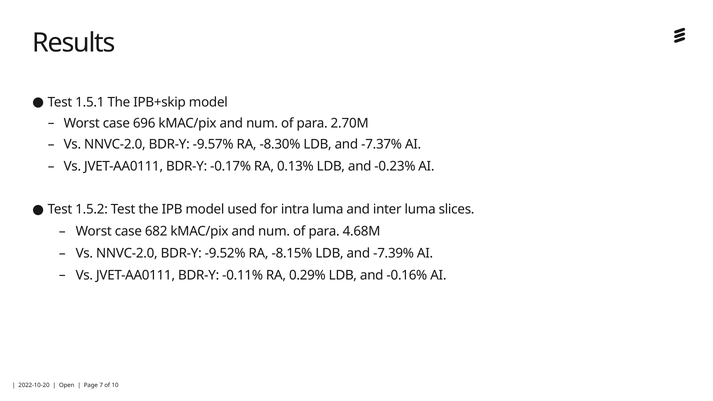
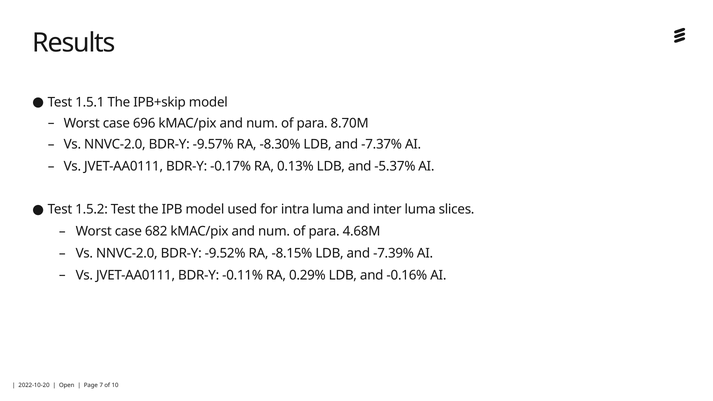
2.70M: 2.70M -> 8.70M
-0.23%: -0.23% -> -5.37%
